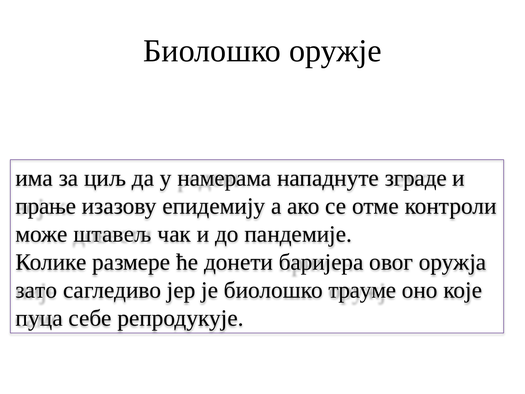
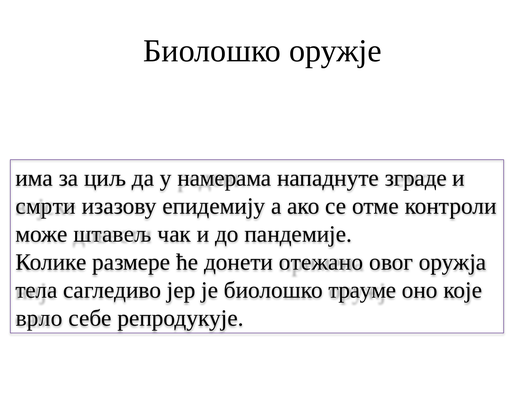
прање: прање -> смрти
баријера: баријера -> отежано
зато: зато -> тела
пуца: пуца -> врло
